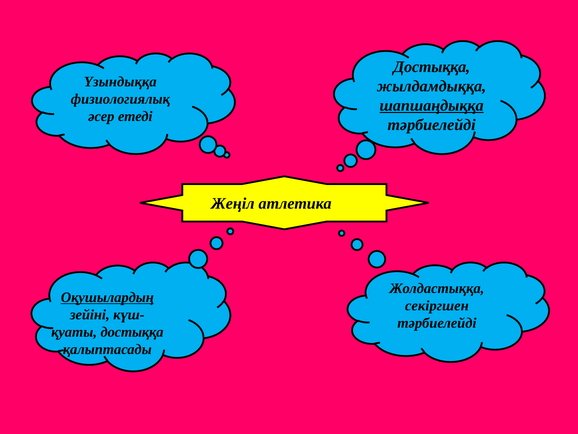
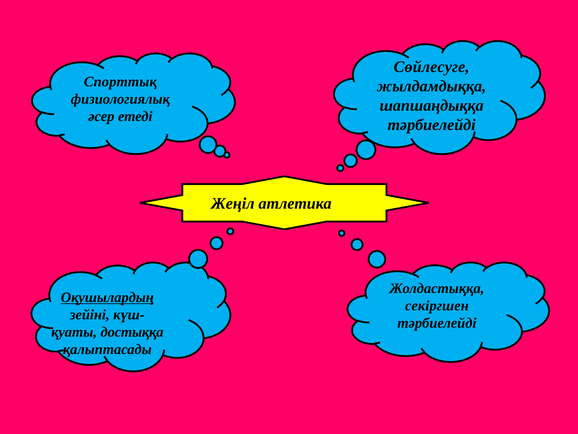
Достыққа at (432, 67): Достыққа -> Сөйлесуге
Үзындыққа: Үзындыққа -> Спорттық
шапшаңдыққа underline: present -> none
